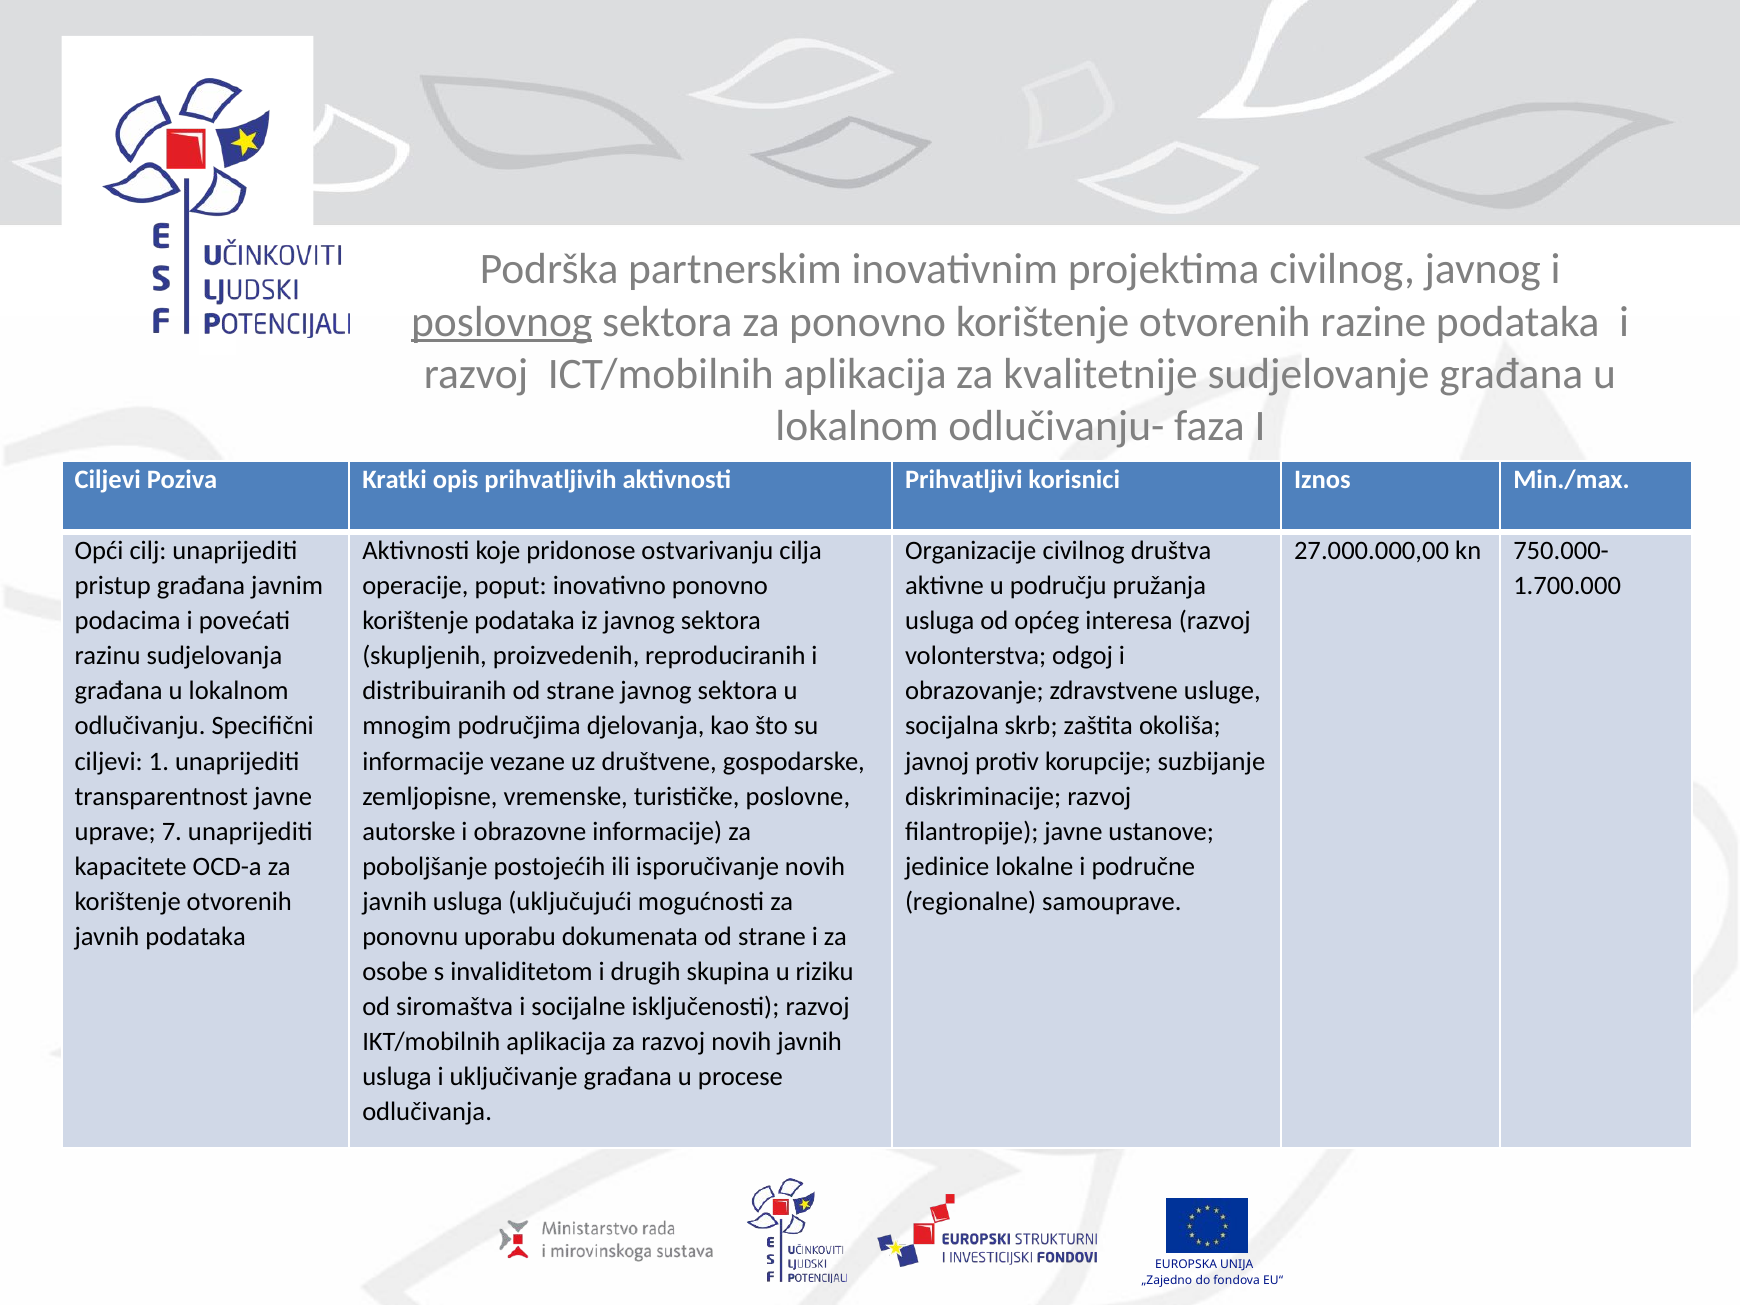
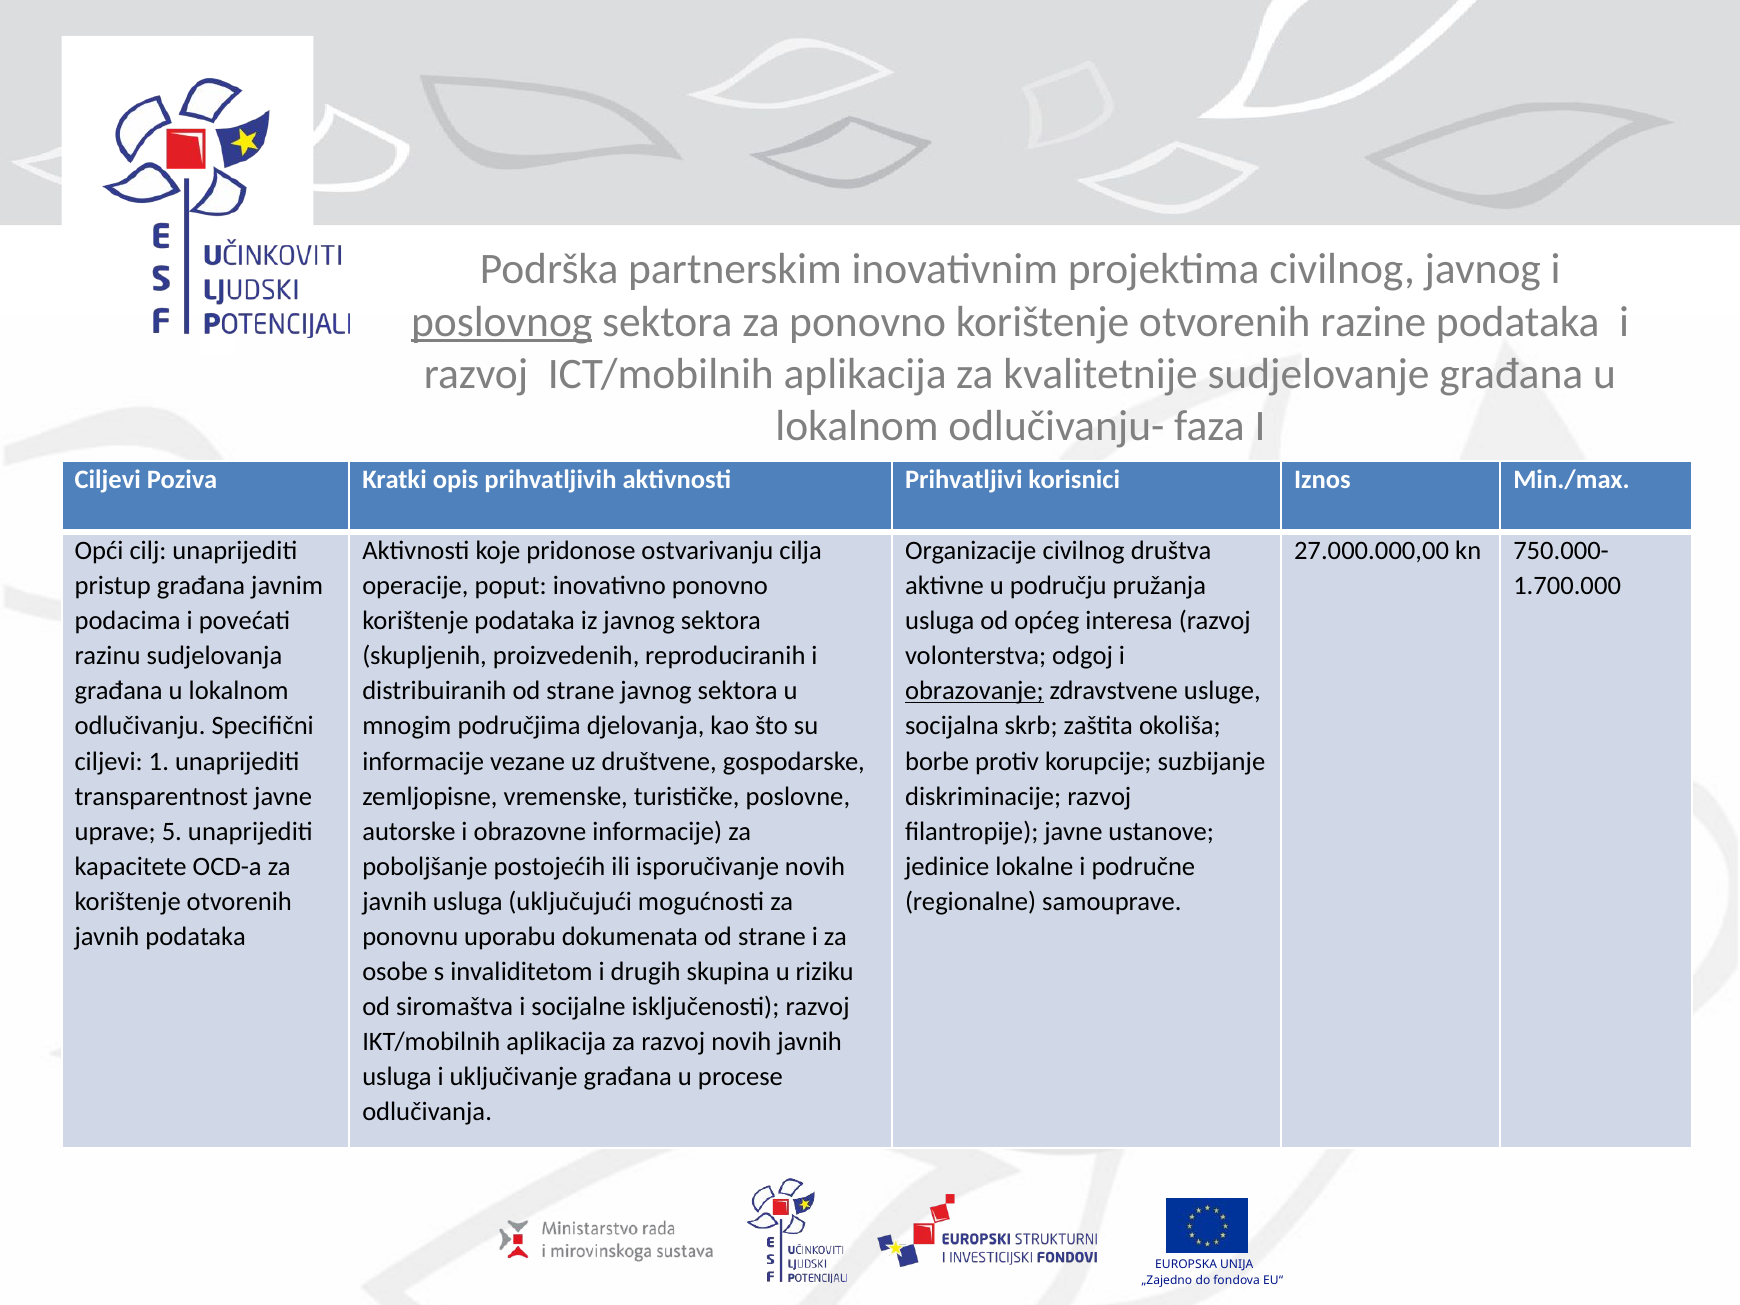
obrazovanje underline: none -> present
javnoj: javnoj -> borbe
7: 7 -> 5
